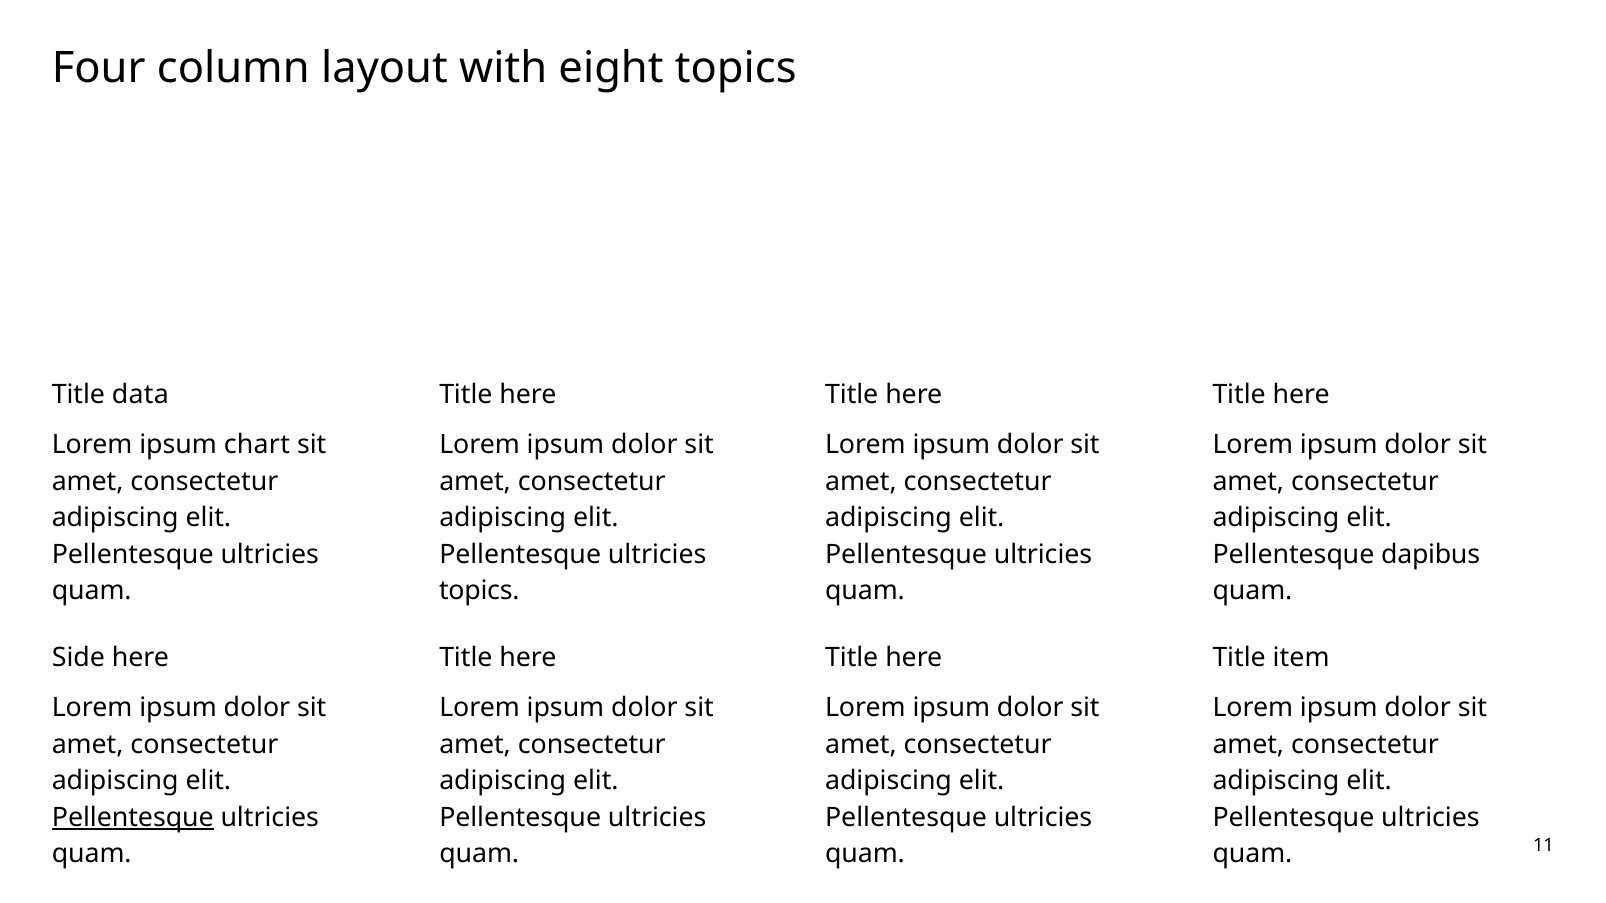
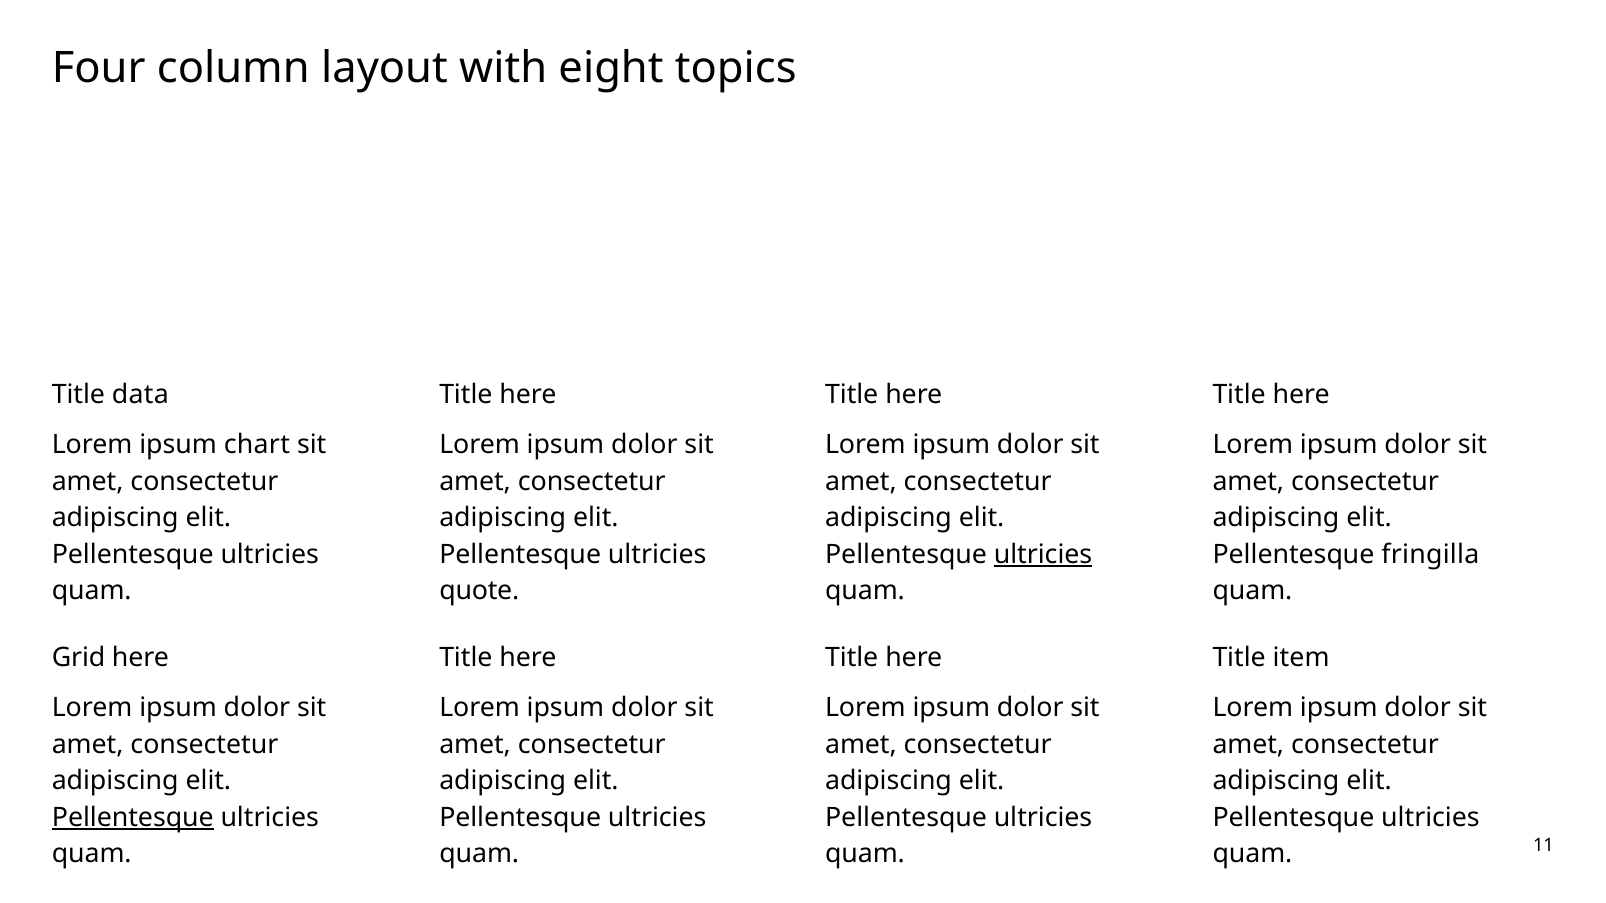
ultricies at (1043, 555) underline: none -> present
dapibus: dapibus -> fringilla
topics at (479, 591): topics -> quote
Side: Side -> Grid
